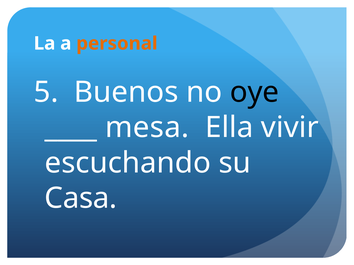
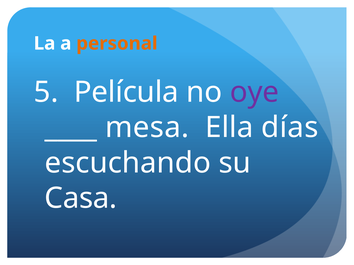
Buenos: Buenos -> Película
oye colour: black -> purple
vivir: vivir -> días
